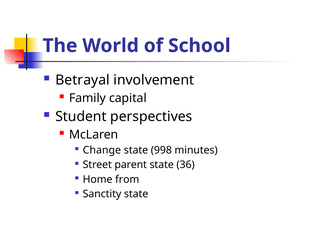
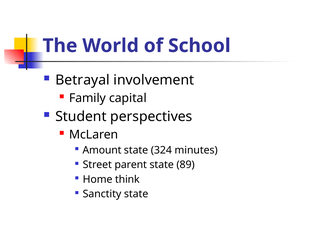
Change: Change -> Amount
998: 998 -> 324
36: 36 -> 89
from: from -> think
